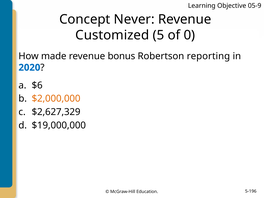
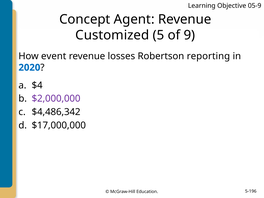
Never: Never -> Agent
0: 0 -> 9
made: made -> event
bonus: bonus -> losses
$6: $6 -> $4
$2,000,000 colour: orange -> purple
$2,627,329: $2,627,329 -> $4,486,342
$19,000,000: $19,000,000 -> $17,000,000
